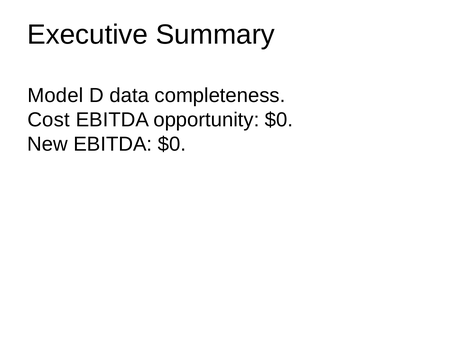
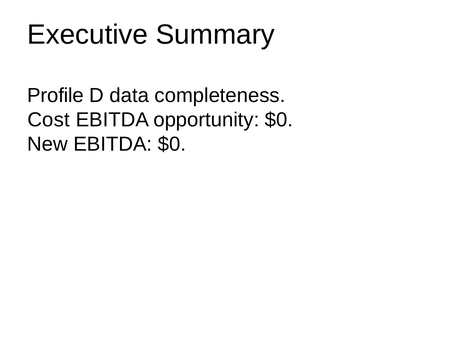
Model: Model -> Profile
